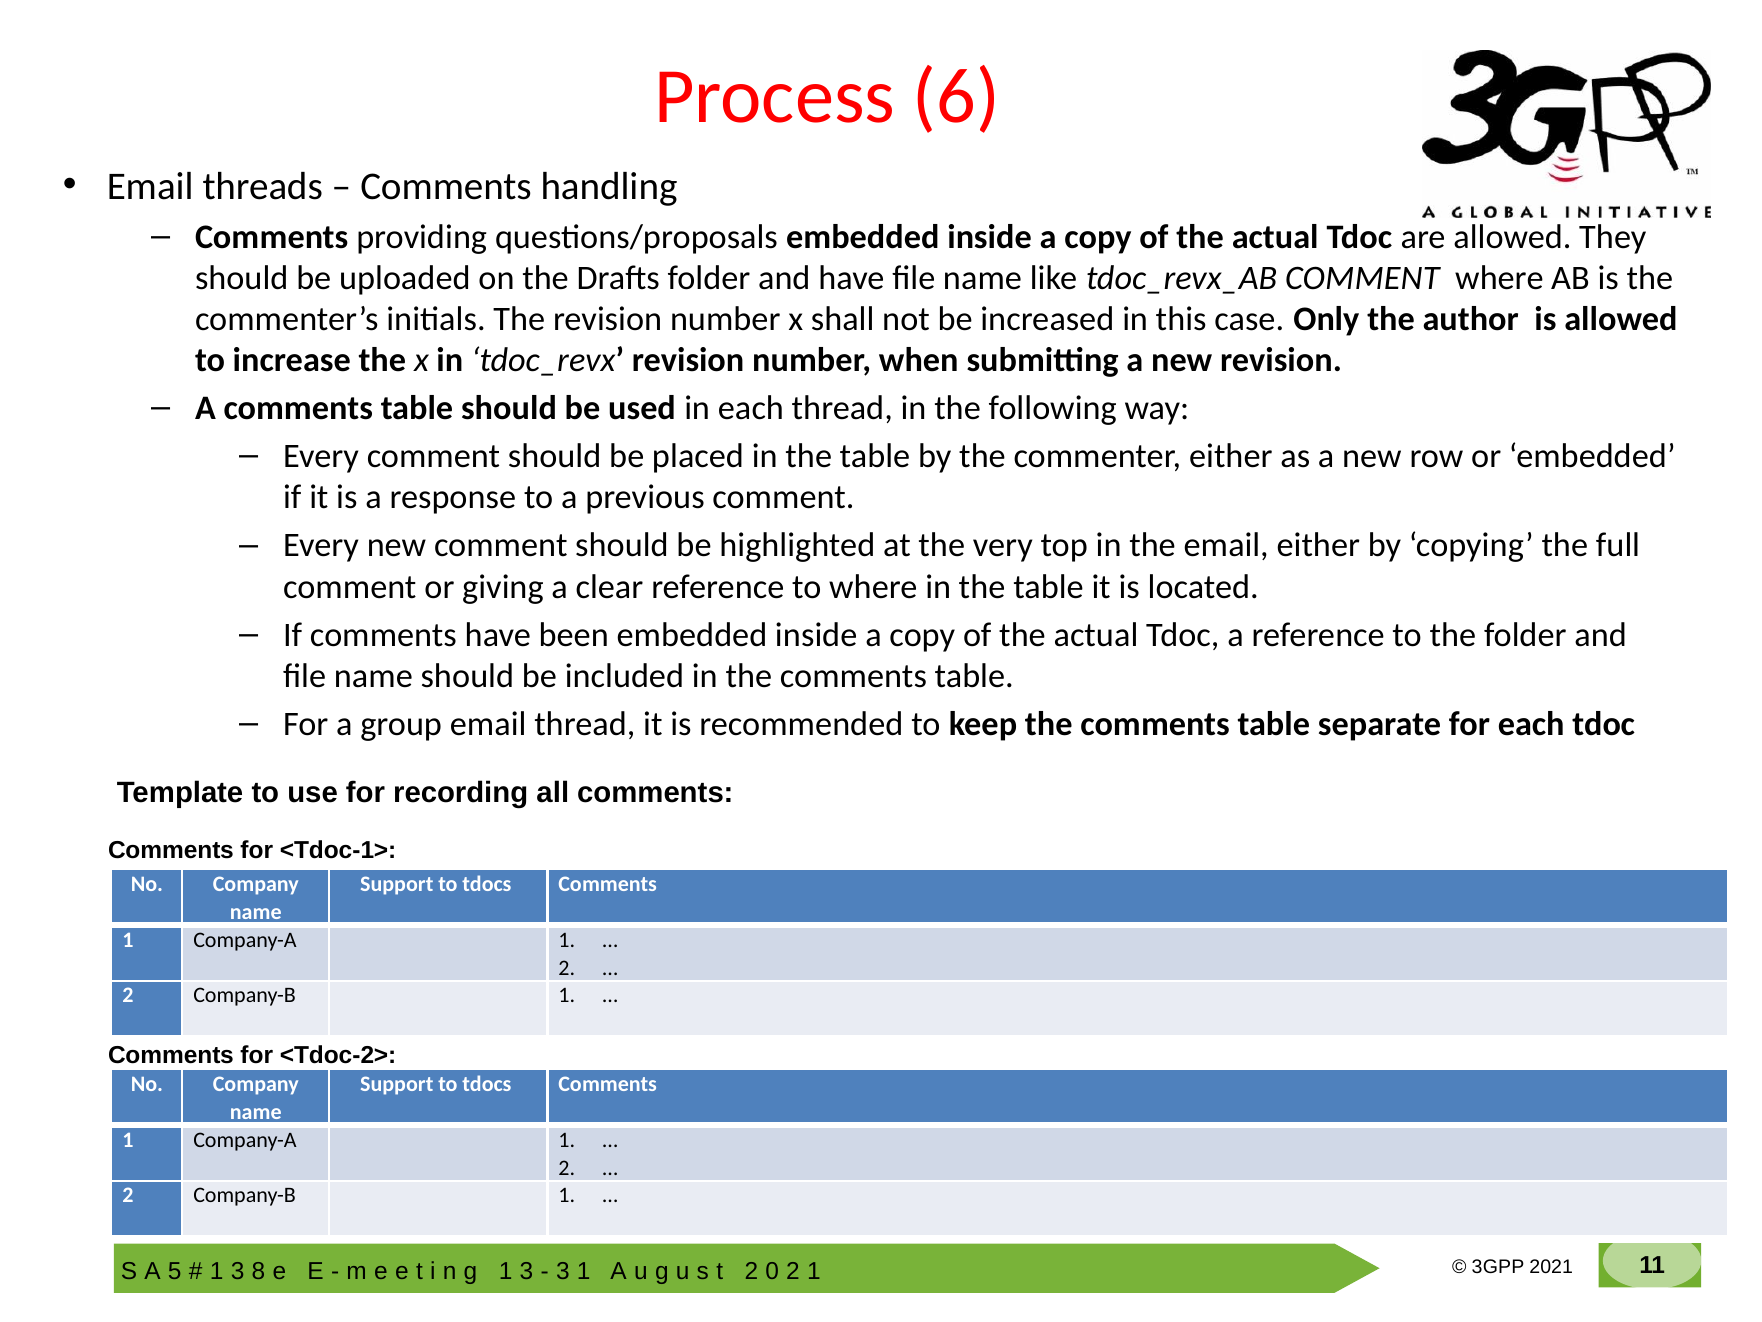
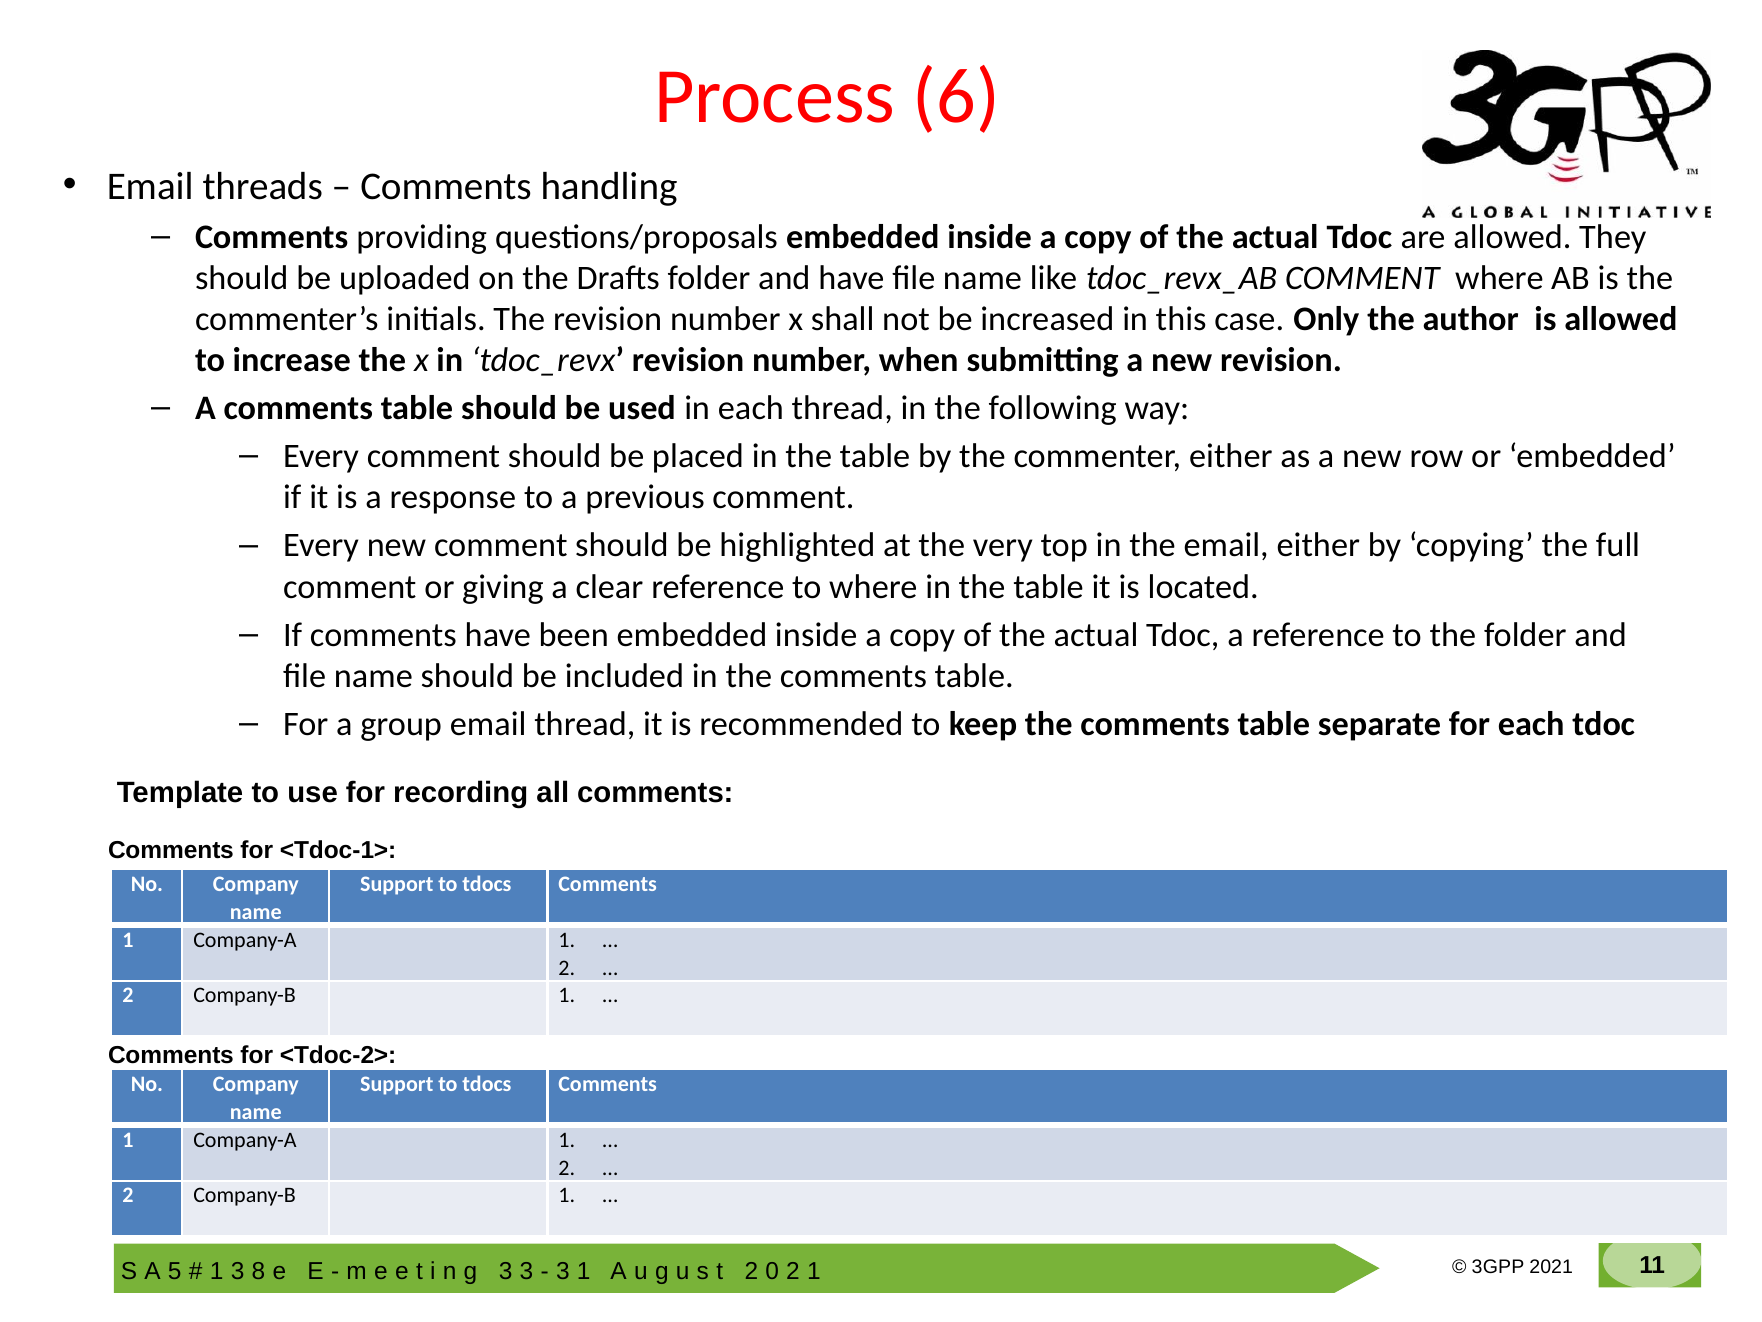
1 at (506, 1271): 1 -> 3
